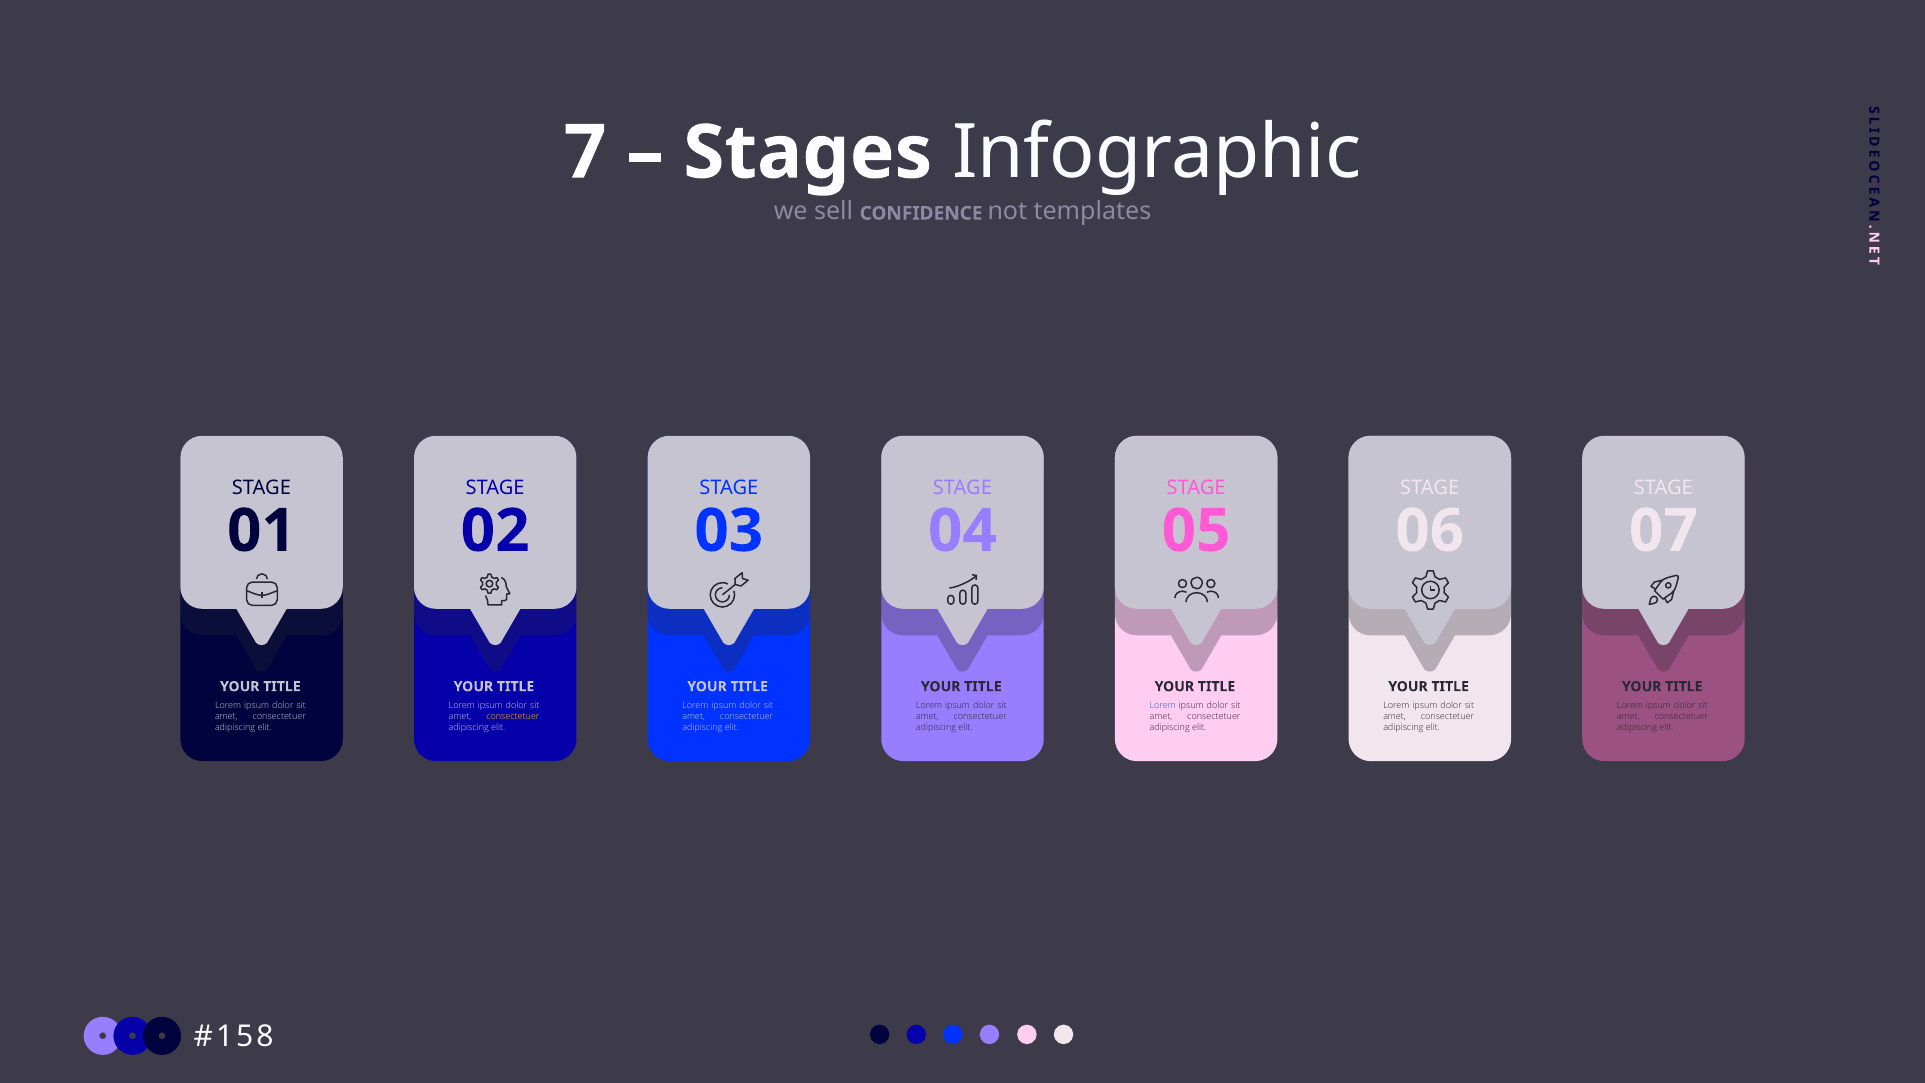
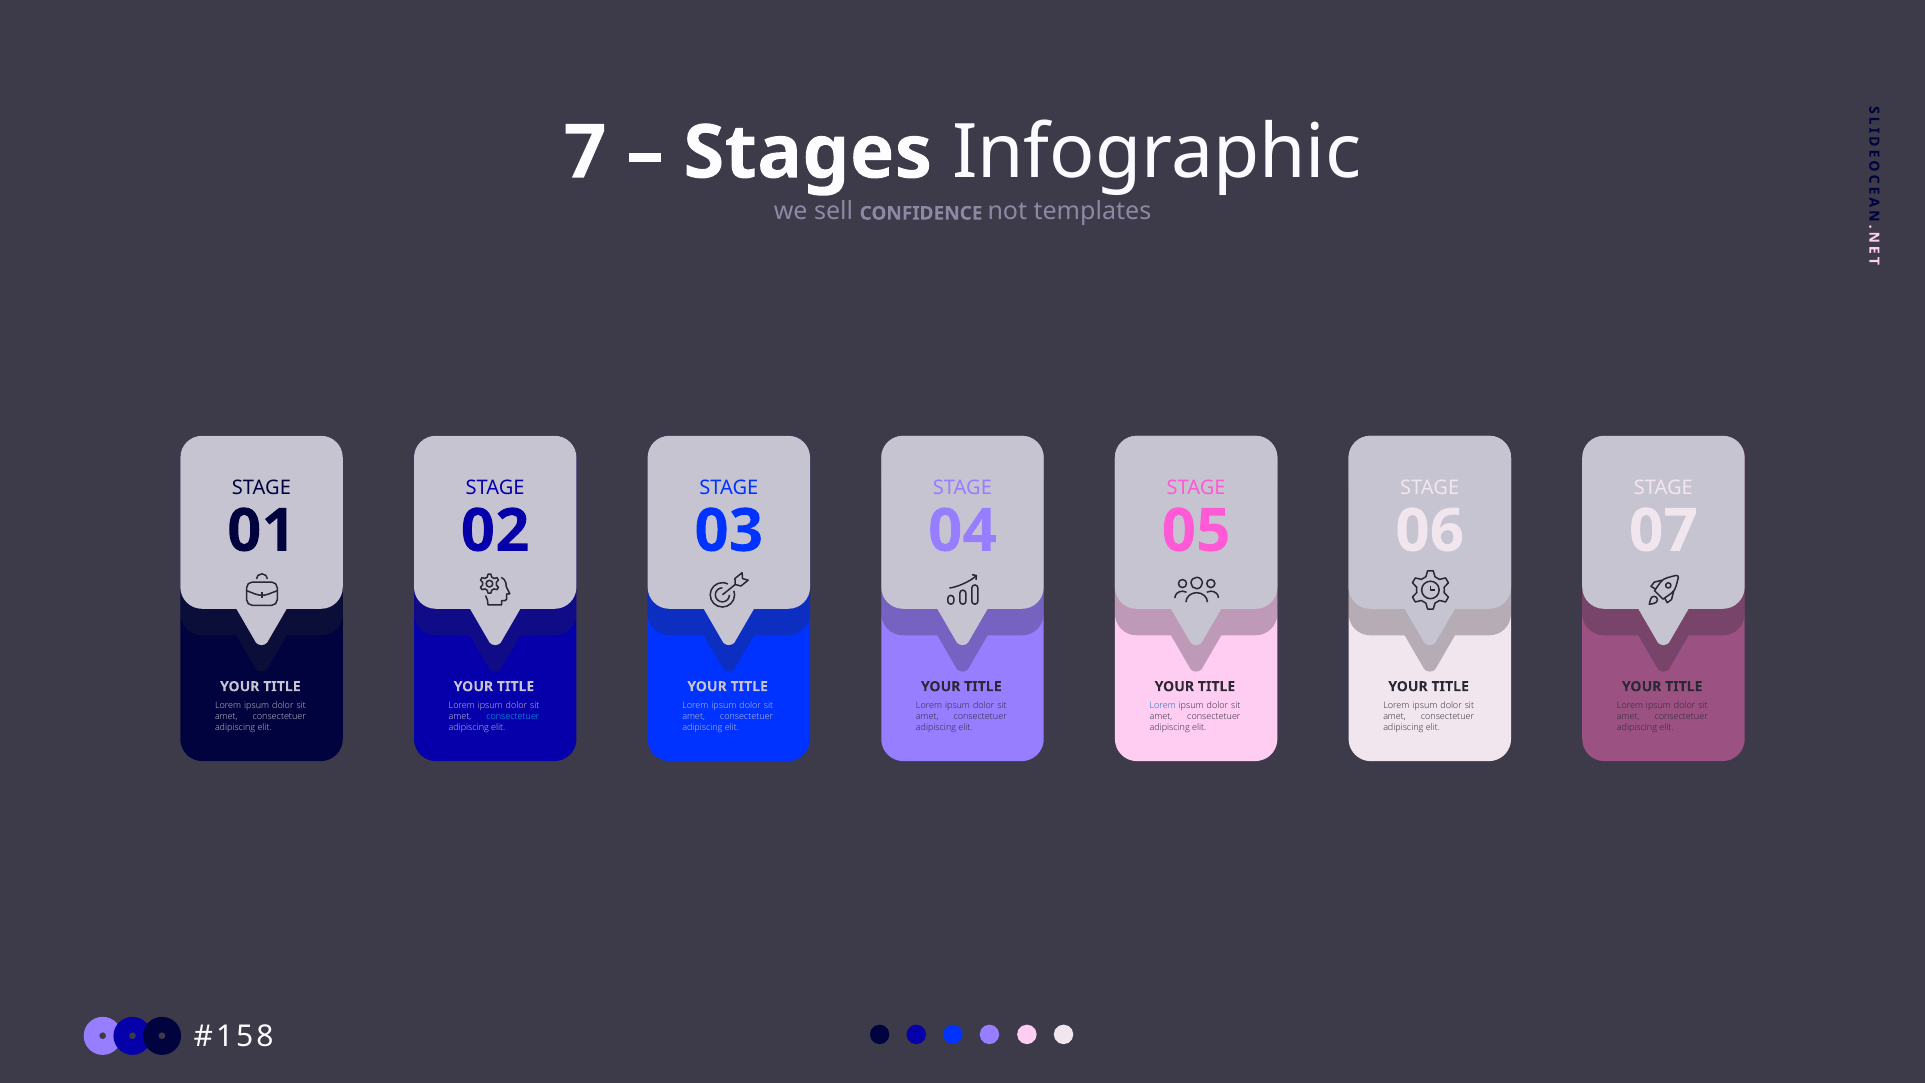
consectetuer at (513, 716) colour: yellow -> light blue
